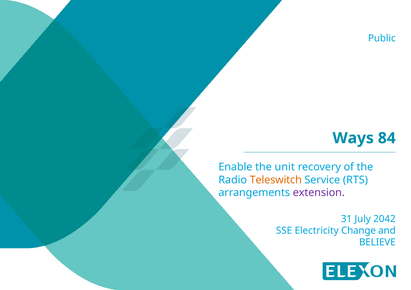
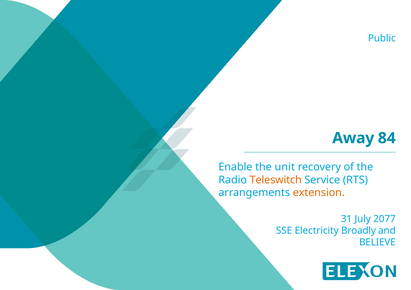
Ways: Ways -> Away
extension colour: purple -> orange
2042: 2042 -> 2077
Change: Change -> Broadly
